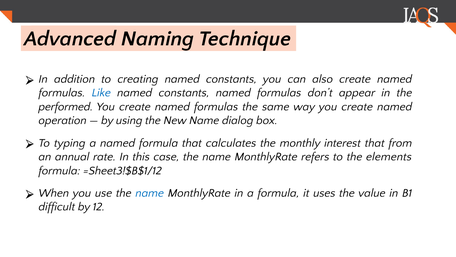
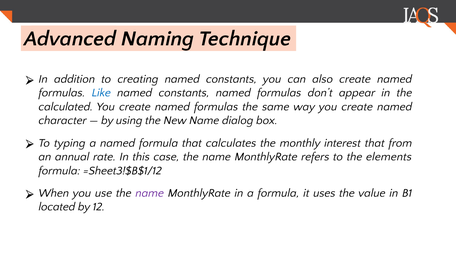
performed: performed -> calculated
operation: operation -> character
name at (150, 193) colour: blue -> purple
difficult: difficult -> located
